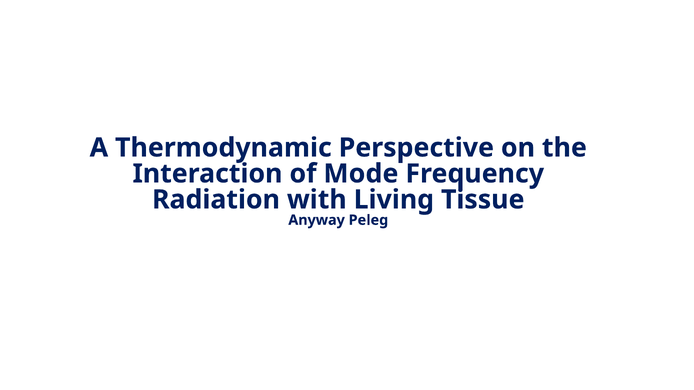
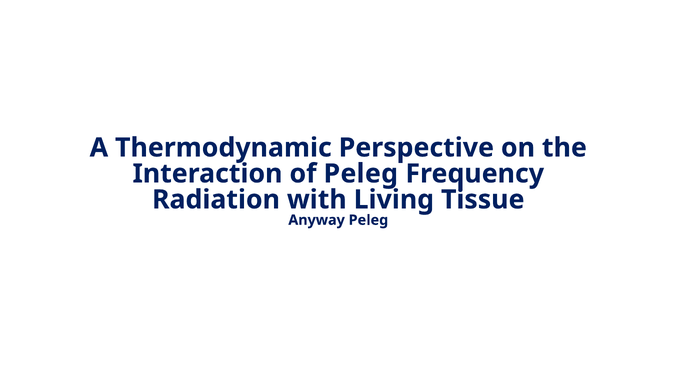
of Mode: Mode -> Peleg
